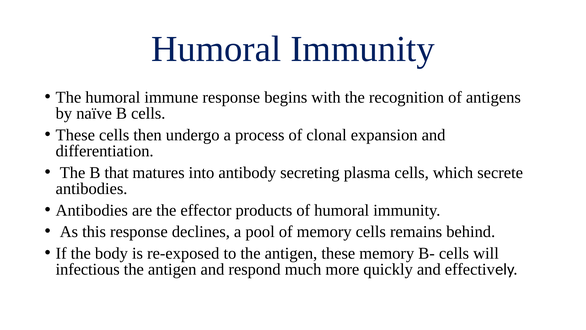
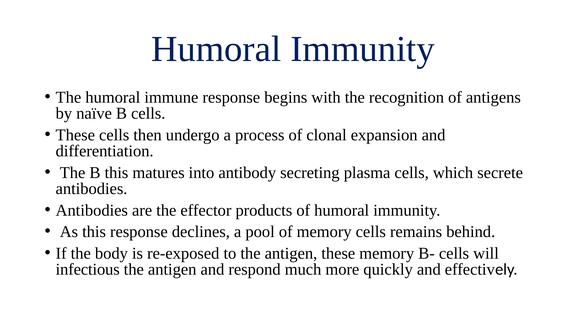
B that: that -> this
